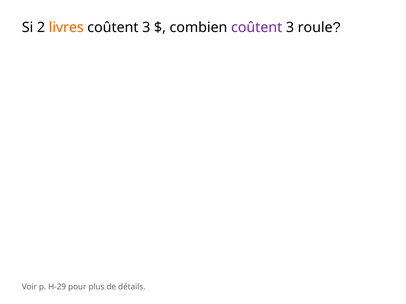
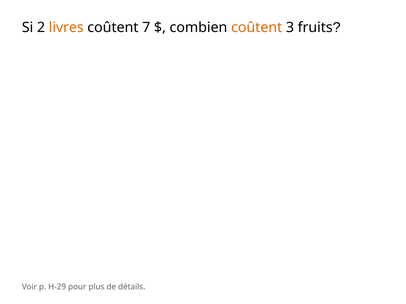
3 at (146, 28): 3 -> 7
coûtent at (257, 28) colour: purple -> orange
roule: roule -> fruits
